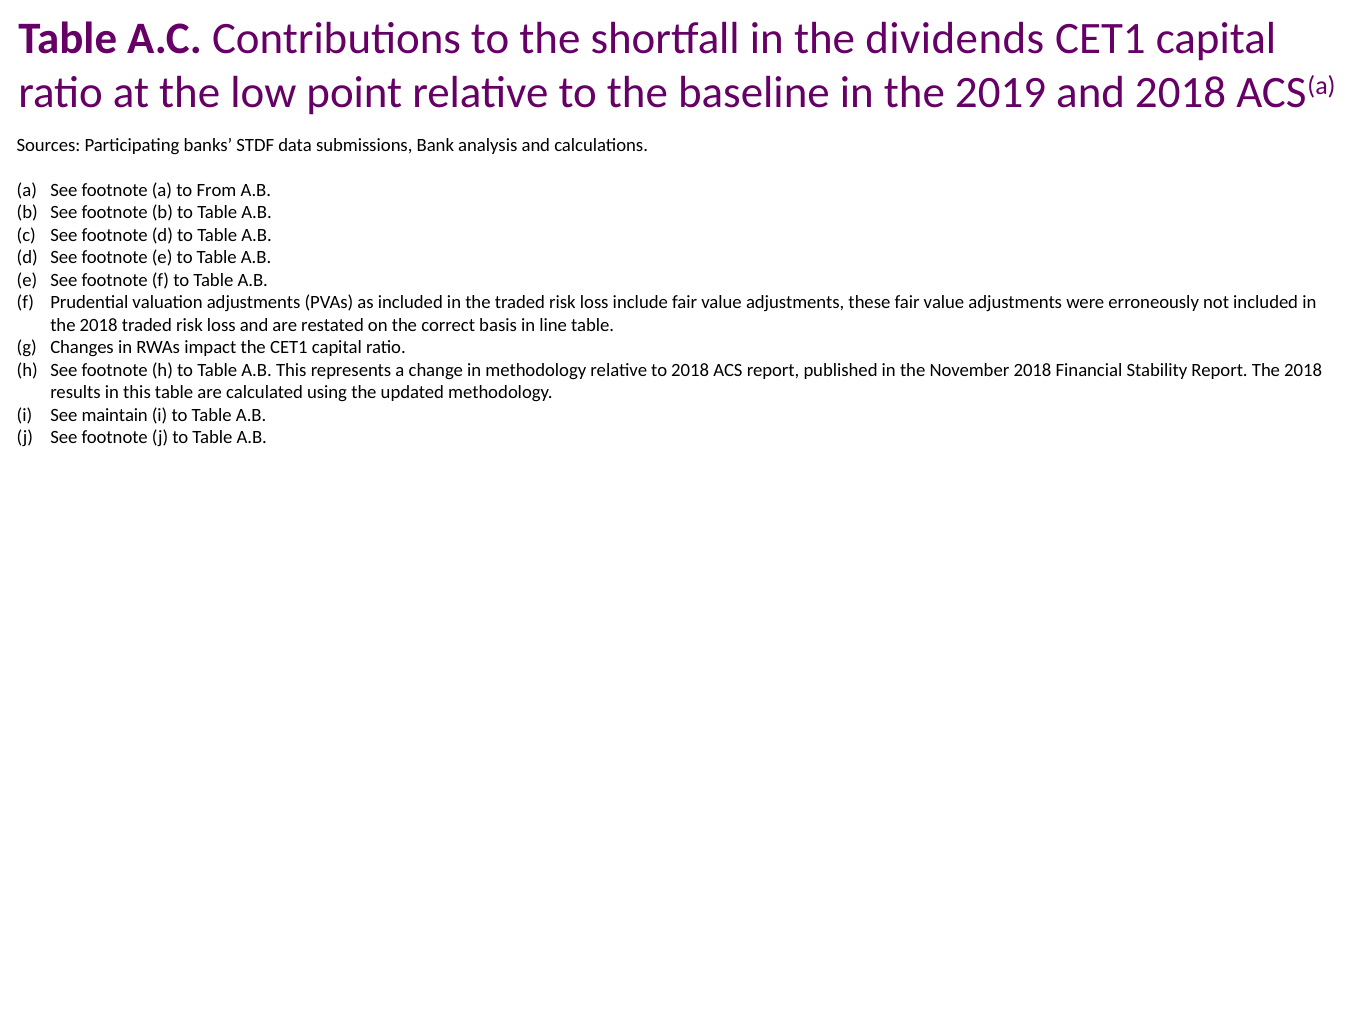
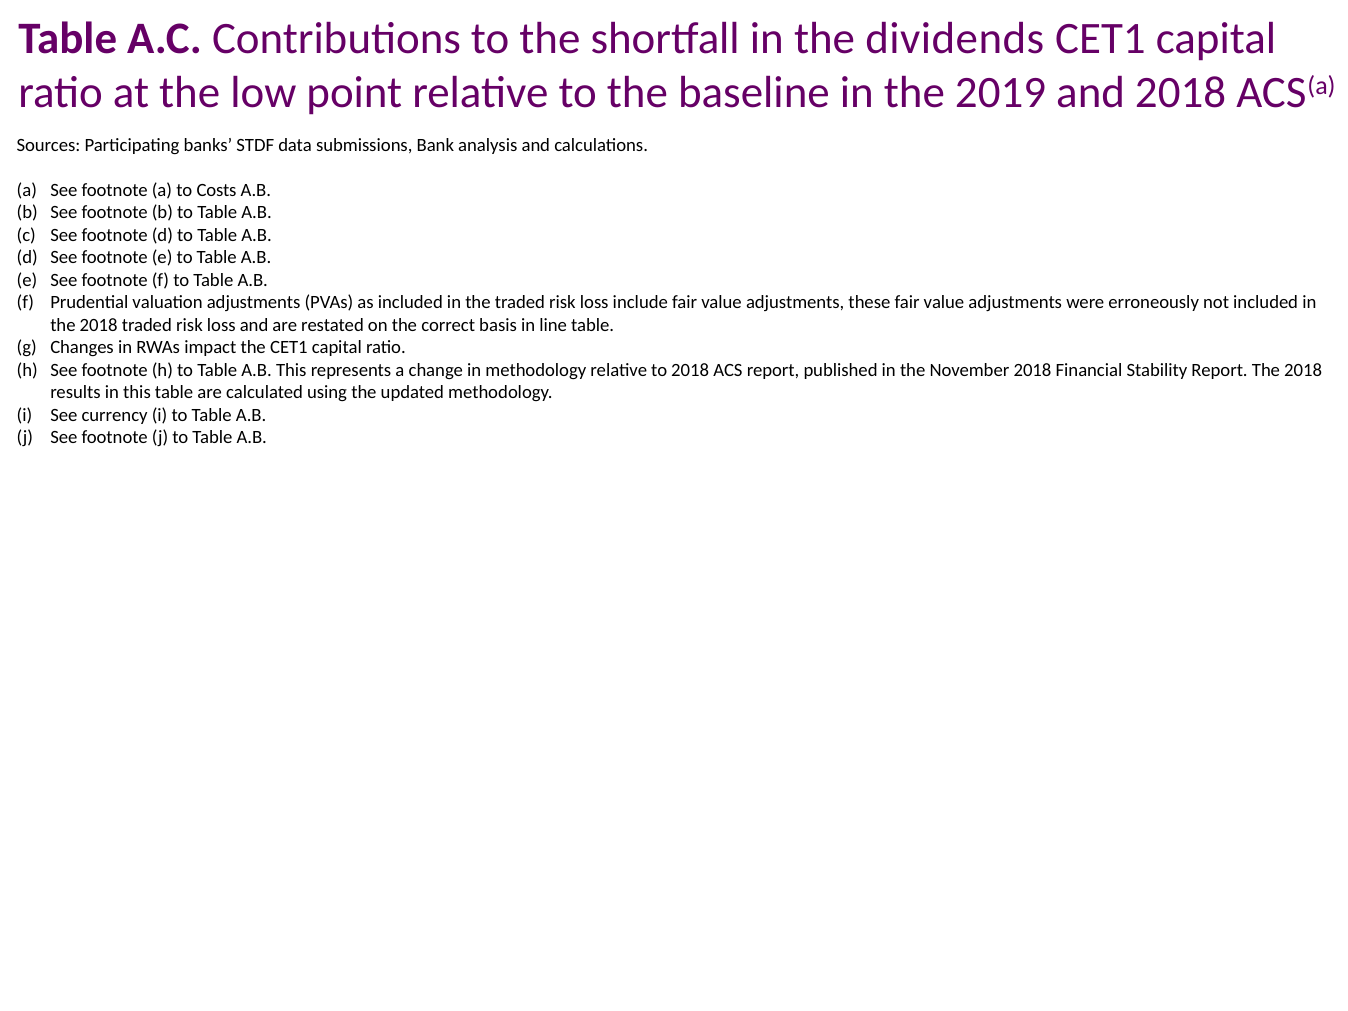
From: From -> Costs
maintain: maintain -> currency
